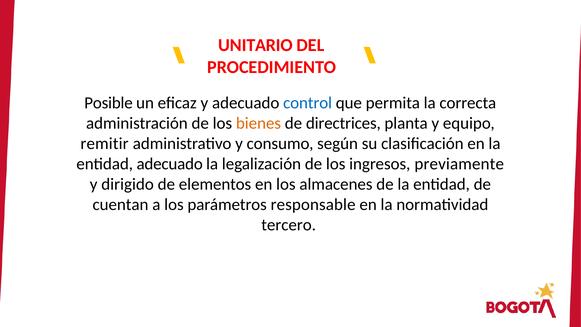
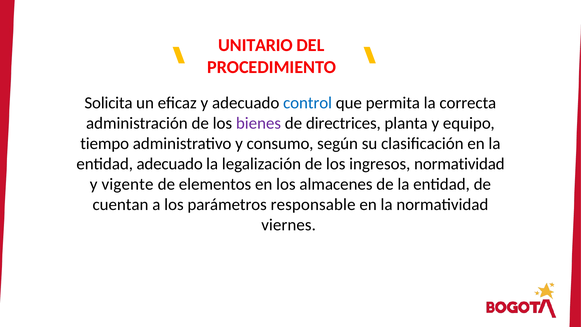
Posible: Posible -> Solicita
bienes colour: orange -> purple
remitir: remitir -> tiempo
ingresos previamente: previamente -> normatividad
dirigido: dirigido -> vigente
tercero: tercero -> viernes
